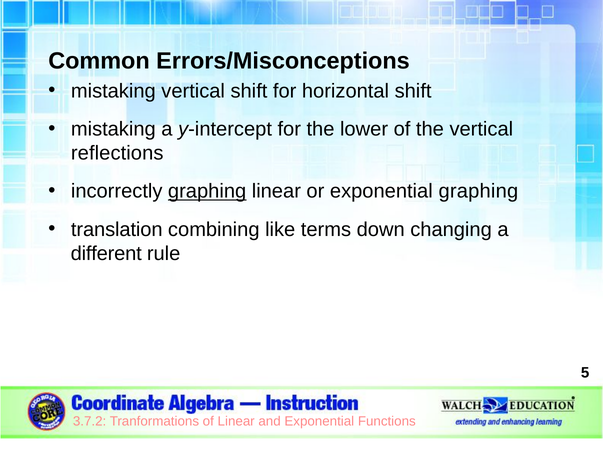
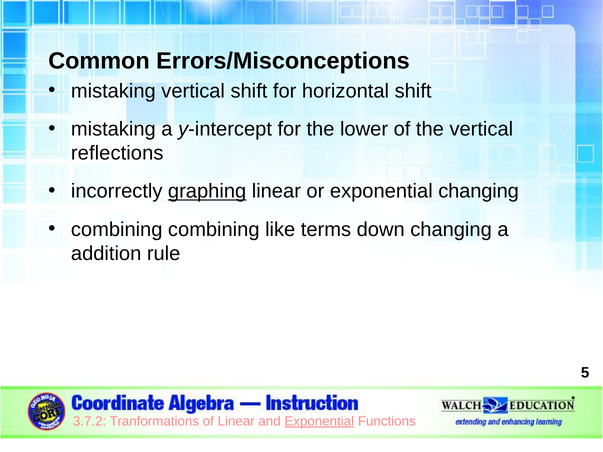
exponential graphing: graphing -> changing
translation at (117, 230): translation -> combining
different: different -> addition
Exponential at (319, 422) underline: none -> present
